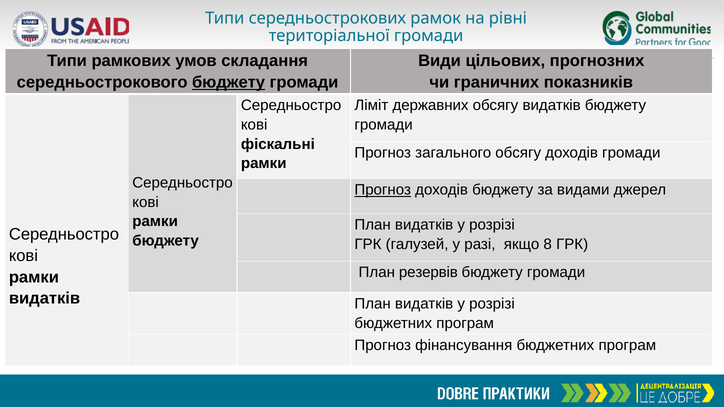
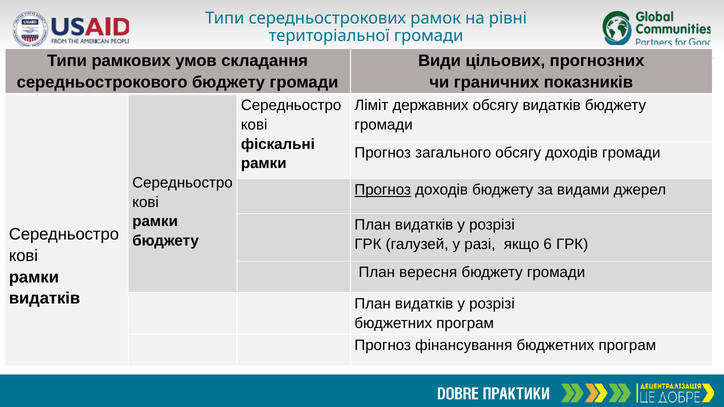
бюджету at (229, 82) underline: present -> none
8: 8 -> 6
резервів: резервів -> вересня
